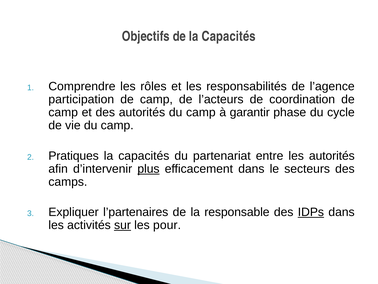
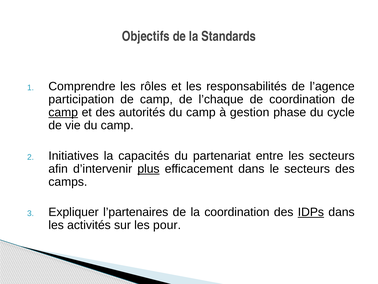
de la Capacités: Capacités -> Standards
l’acteurs: l’acteurs -> l’chaque
camp at (63, 112) underline: none -> present
garantir: garantir -> gestion
Pratiques: Pratiques -> Initiatives
les autorités: autorités -> secteurs
la responsable: responsable -> coordination
sur underline: present -> none
